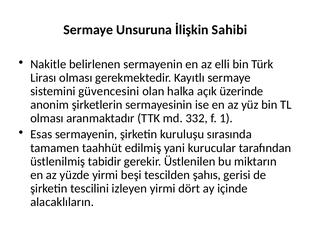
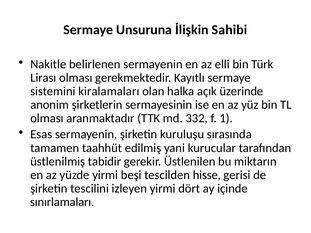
güvencesini: güvencesini -> kiralamaları
şahıs: şahıs -> hisse
alacaklıların: alacaklıların -> sınırlamaları
